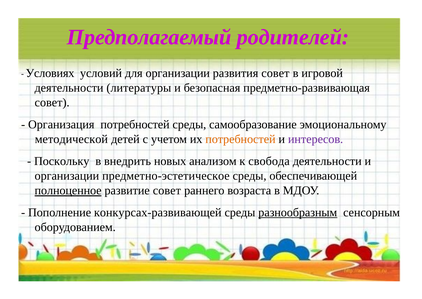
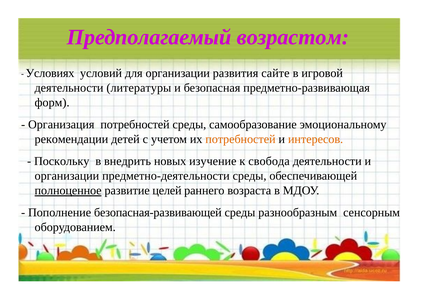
родителей: родителей -> возрастом
развития совет: совет -> сайте
совет at (52, 102): совет -> форм
методической: методической -> рекомендации
интересов colour: purple -> orange
анализом: анализом -> изучение
предметно-эстетическое: предметно-эстетическое -> предметно-деятельности
развитие совет: совет -> целей
конкурсах-развивающей: конкурсах-развивающей -> безопасная-развивающей
разнообразным underline: present -> none
